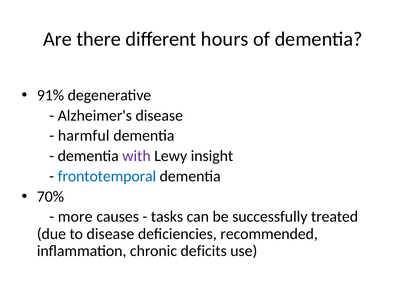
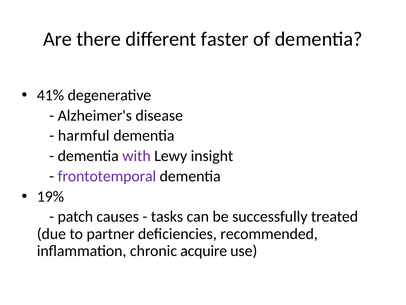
hours: hours -> faster
91%: 91% -> 41%
frontotemporal colour: blue -> purple
70%: 70% -> 19%
more: more -> patch
to disease: disease -> partner
deficits: deficits -> acquire
